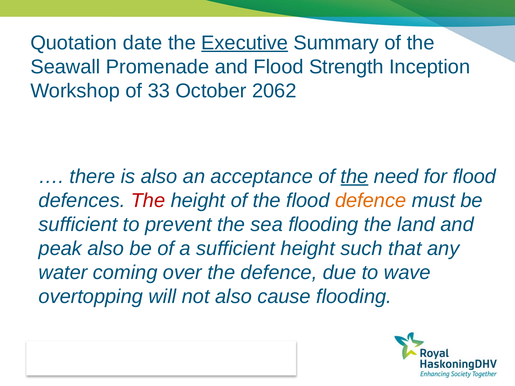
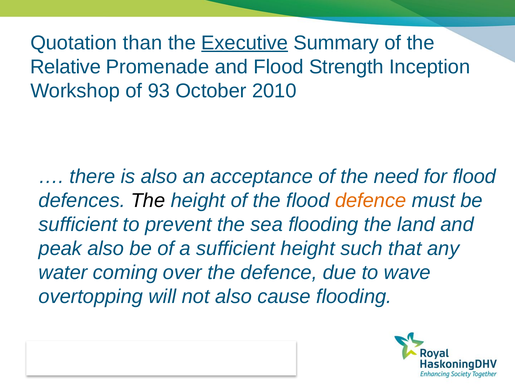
date: date -> than
Seawall: Seawall -> Relative
33: 33 -> 93
2062: 2062 -> 2010
the at (354, 177) underline: present -> none
The at (148, 201) colour: red -> black
